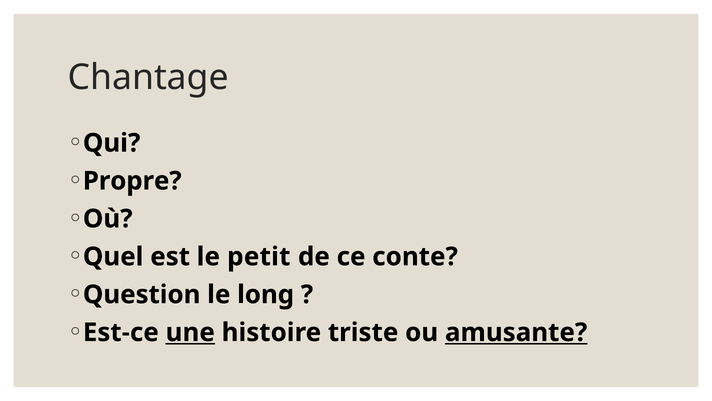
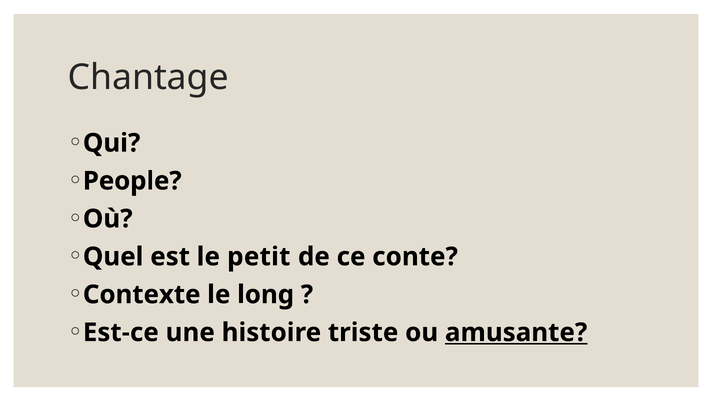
Propre: Propre -> People
Question: Question -> Contexte
une underline: present -> none
